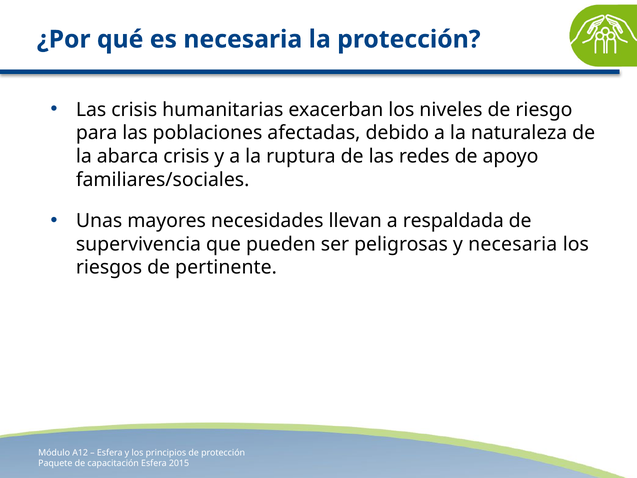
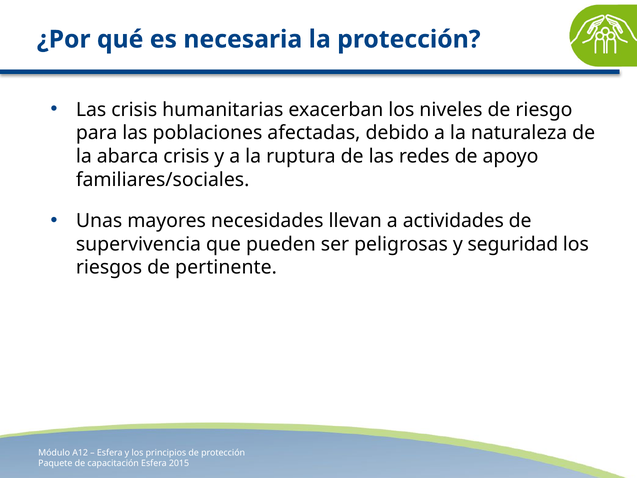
respaldada: respaldada -> actividades
y necesaria: necesaria -> seguridad
